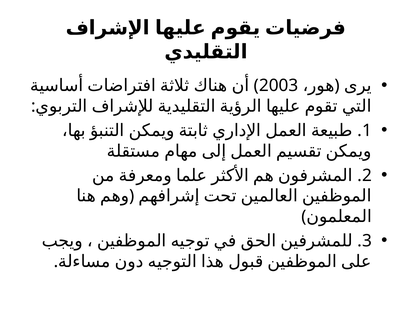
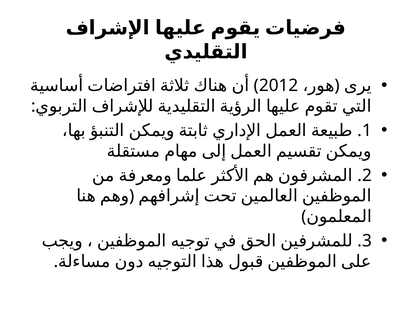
2003: 2003 -> 2012
